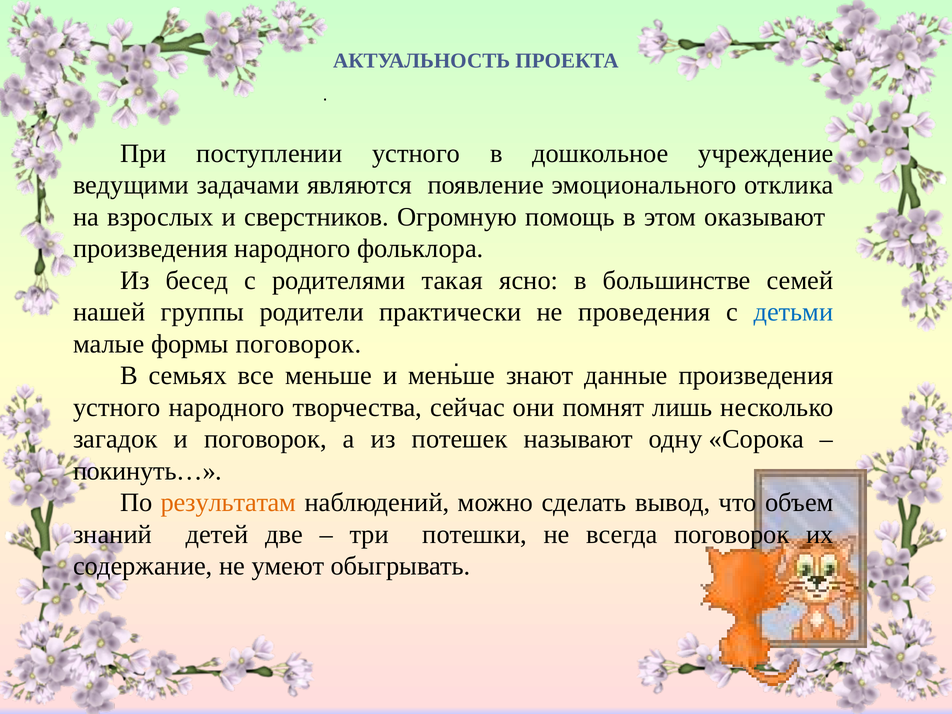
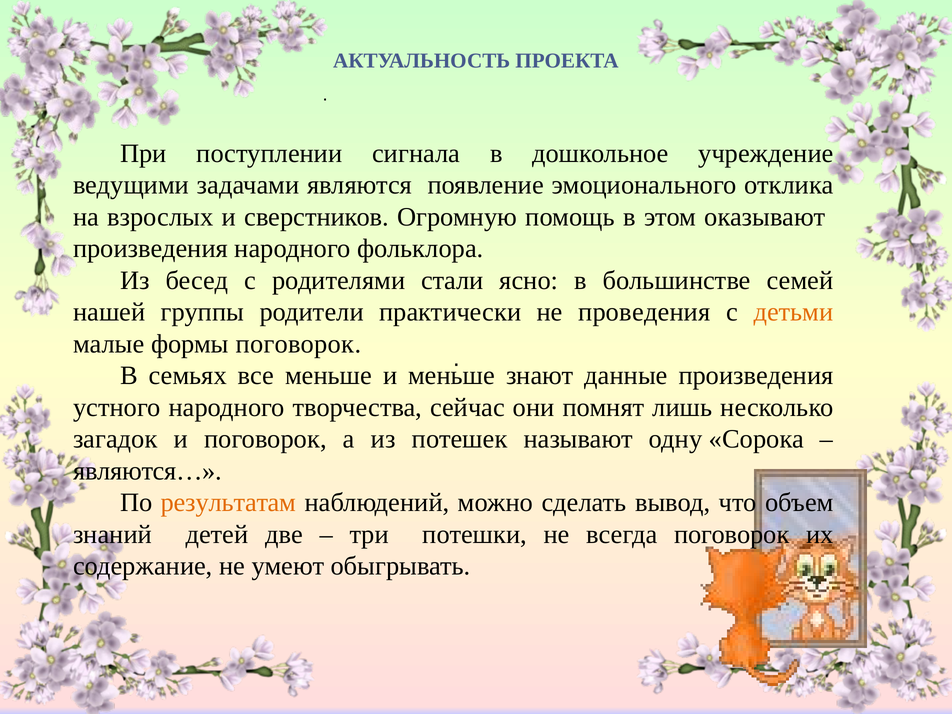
поступлении устного: устного -> сигнала
такая: такая -> стали
детьми colour: blue -> orange
покинуть…: покинуть… -> являются…
